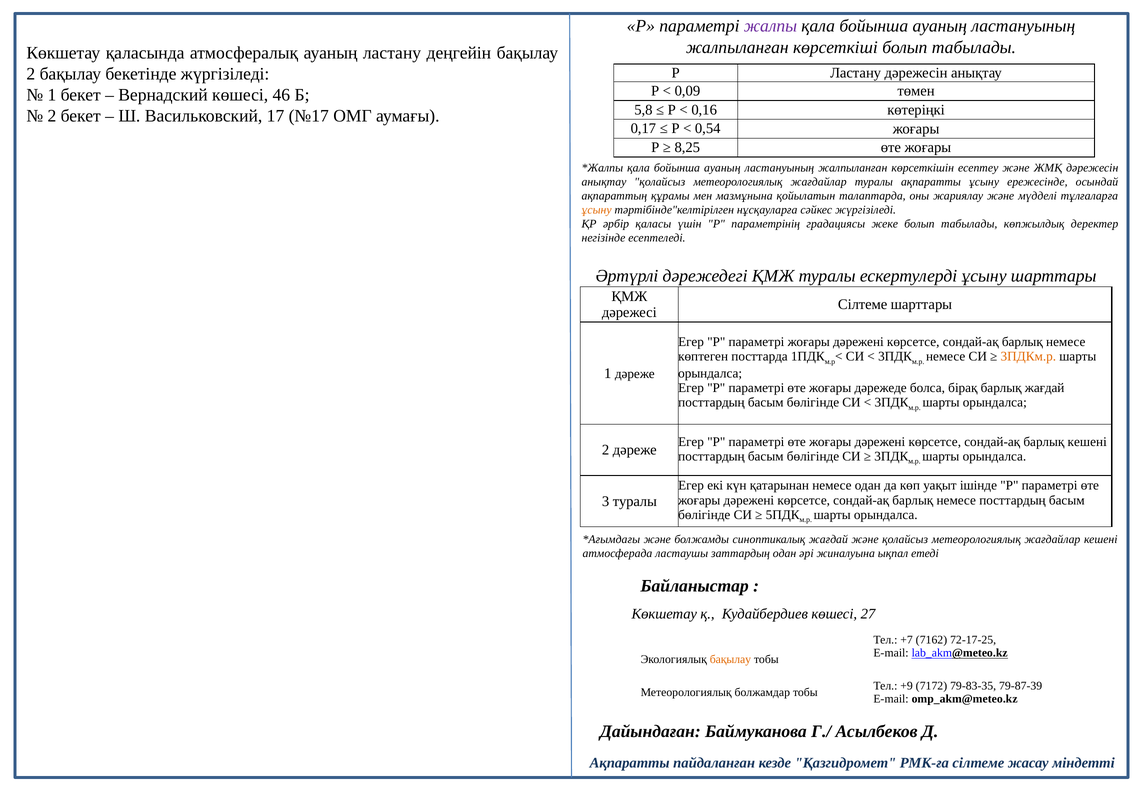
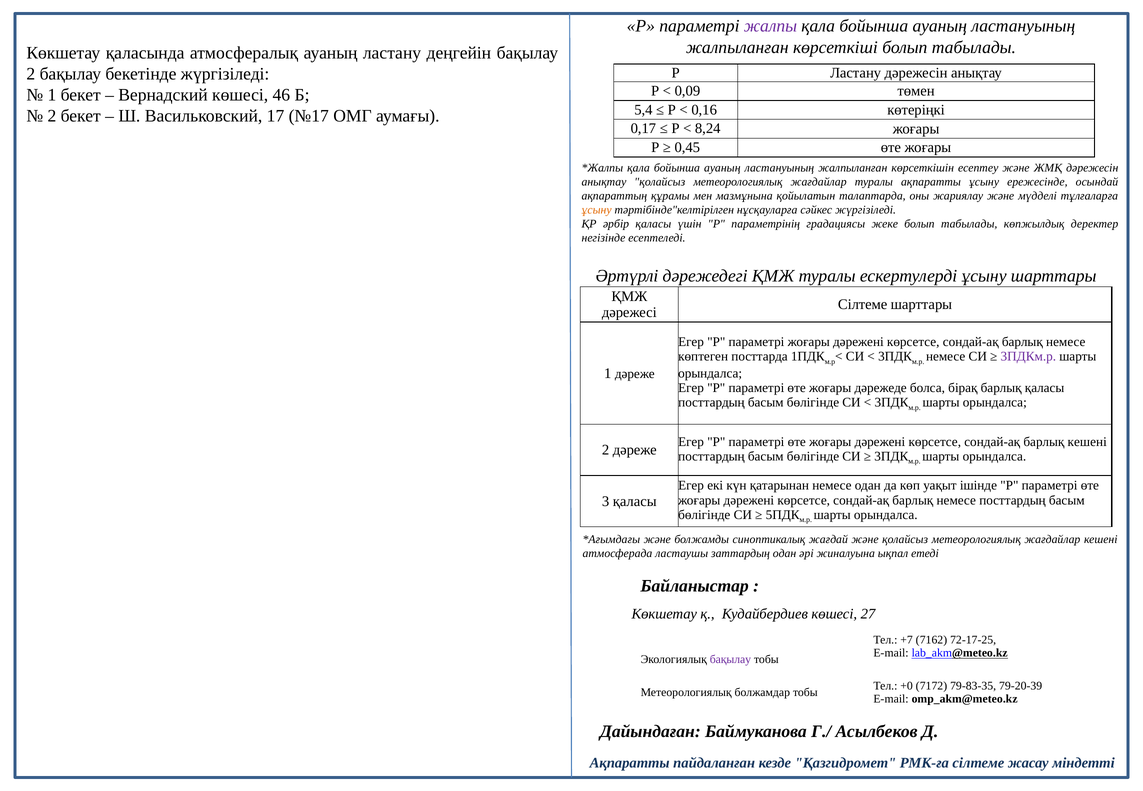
5,8: 5,8 -> 5,4
0,54: 0,54 -> 8,24
8,25: 8,25 -> 0,45
3ПДКм.р colour: orange -> purple
барлық жағдай: жағдай -> қаласы
3 туралы: туралы -> қаласы
бақылау at (730, 660) colour: orange -> purple
+9: +9 -> +0
79-87-39: 79-87-39 -> 79-20-39
